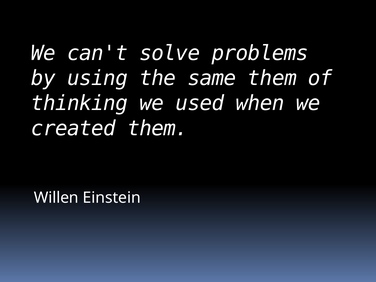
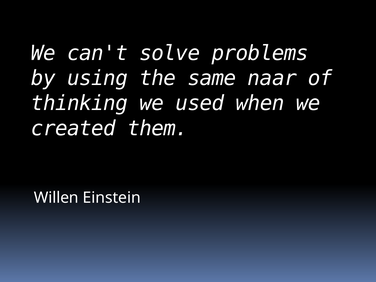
same them: them -> naar
